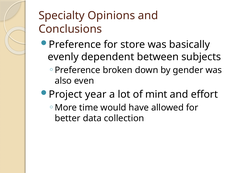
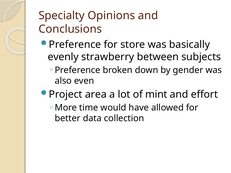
dependent: dependent -> strawberry
year: year -> area
